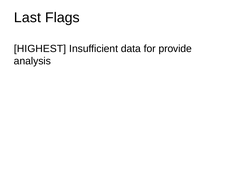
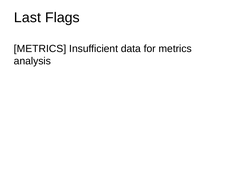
HIGHEST at (40, 48): HIGHEST -> METRICS
for provide: provide -> metrics
